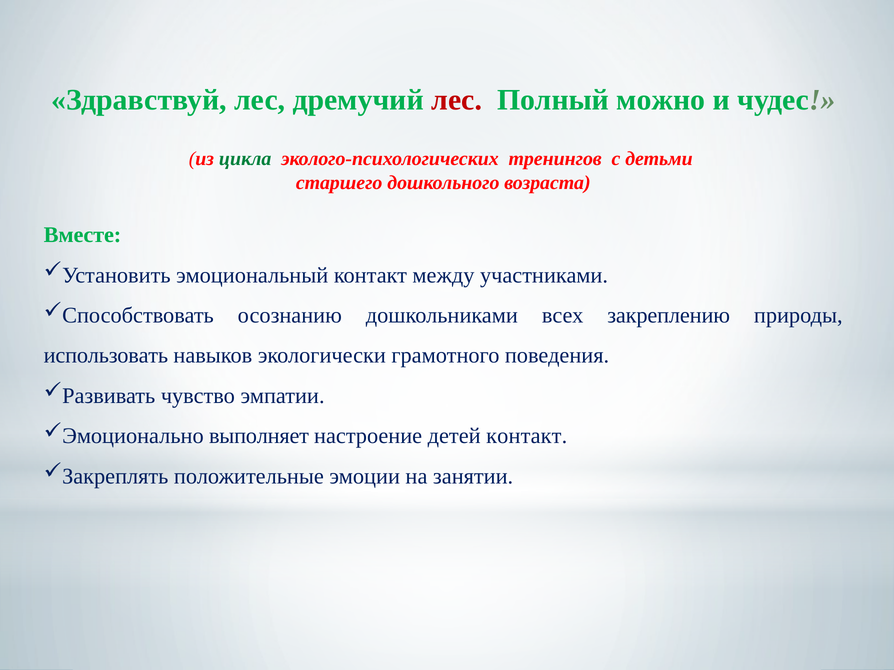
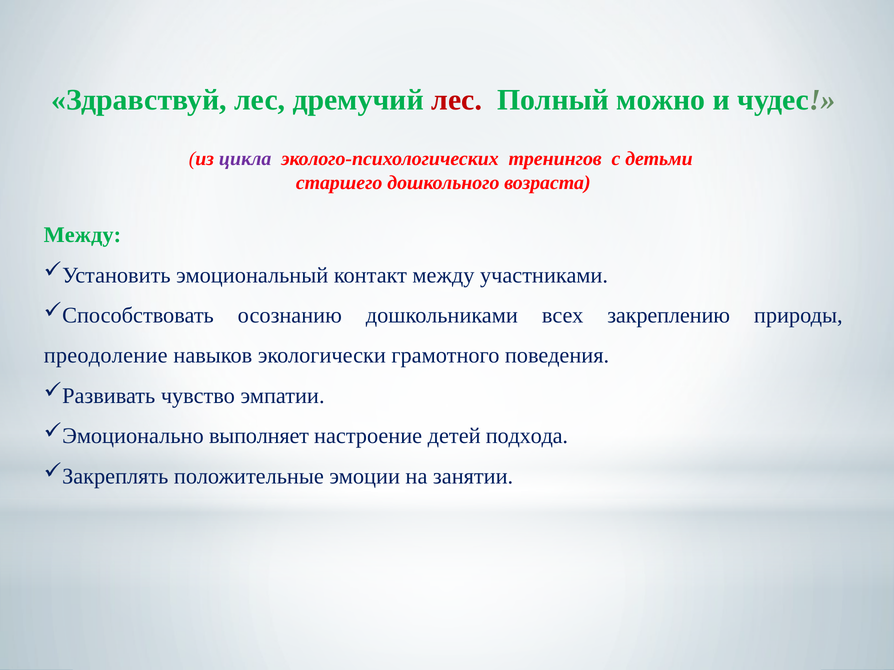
цикла colour: green -> purple
Вместе at (82, 235): Вместе -> Между
использовать: использовать -> преодоление
детей контакт: контакт -> подхода
